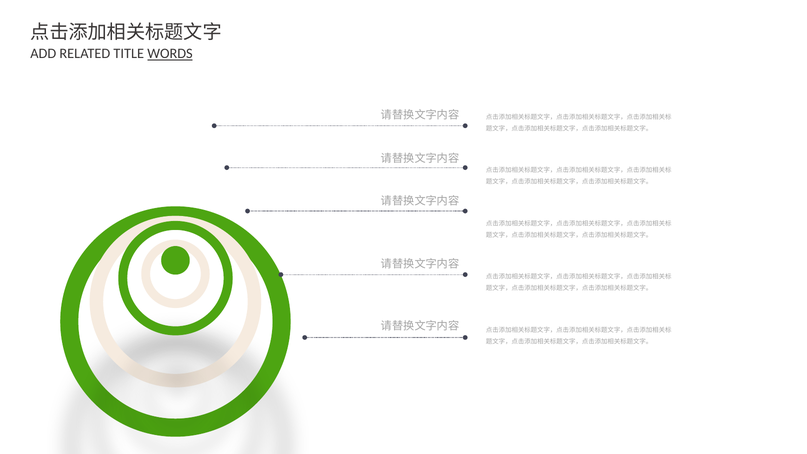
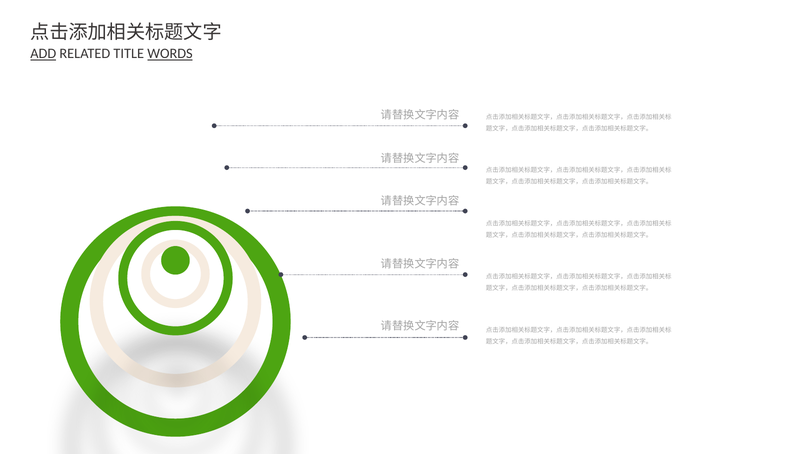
ADD underline: none -> present
